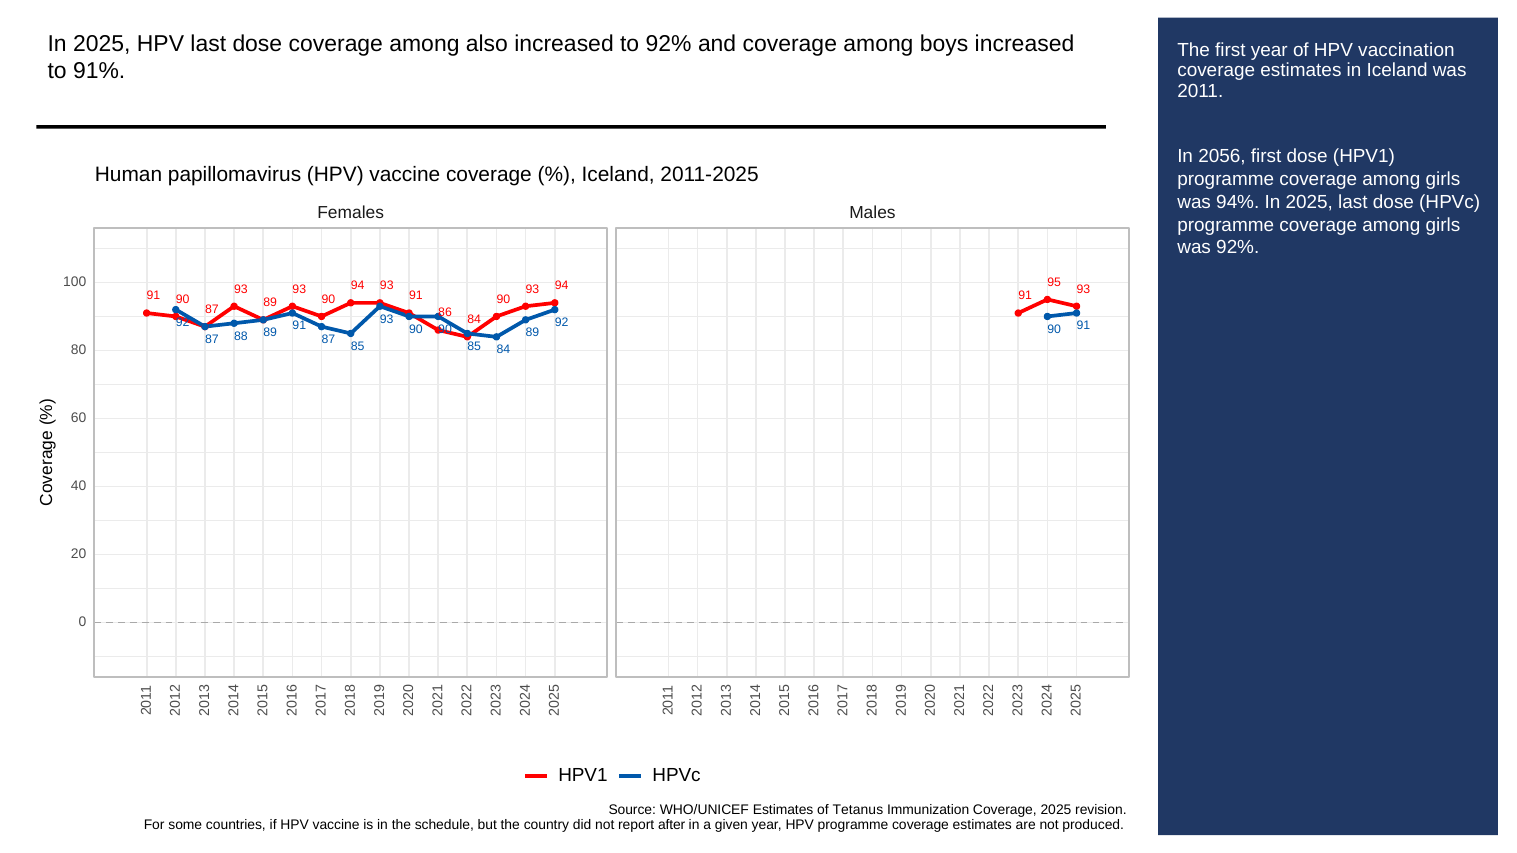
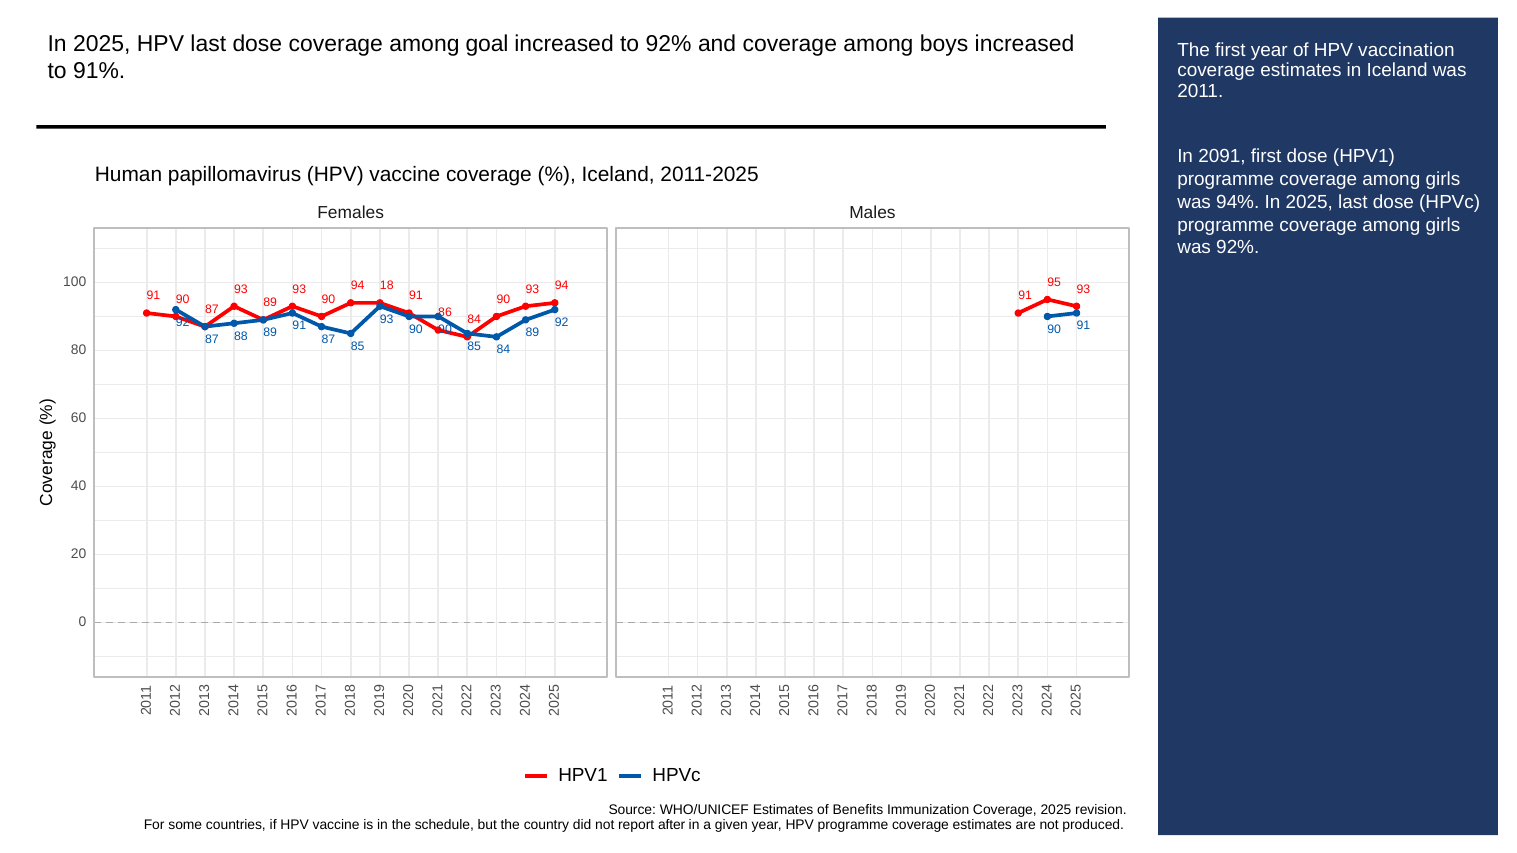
also: also -> goal
2056: 2056 -> 2091
94 93: 93 -> 18
Tetanus: Tetanus -> Benefits
